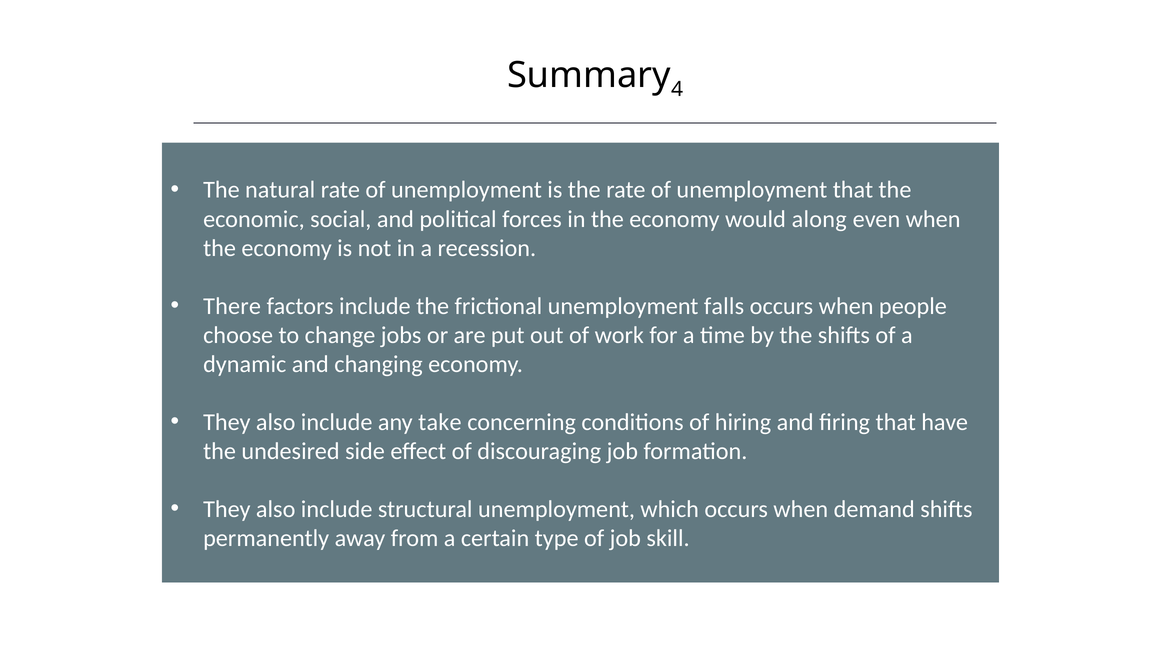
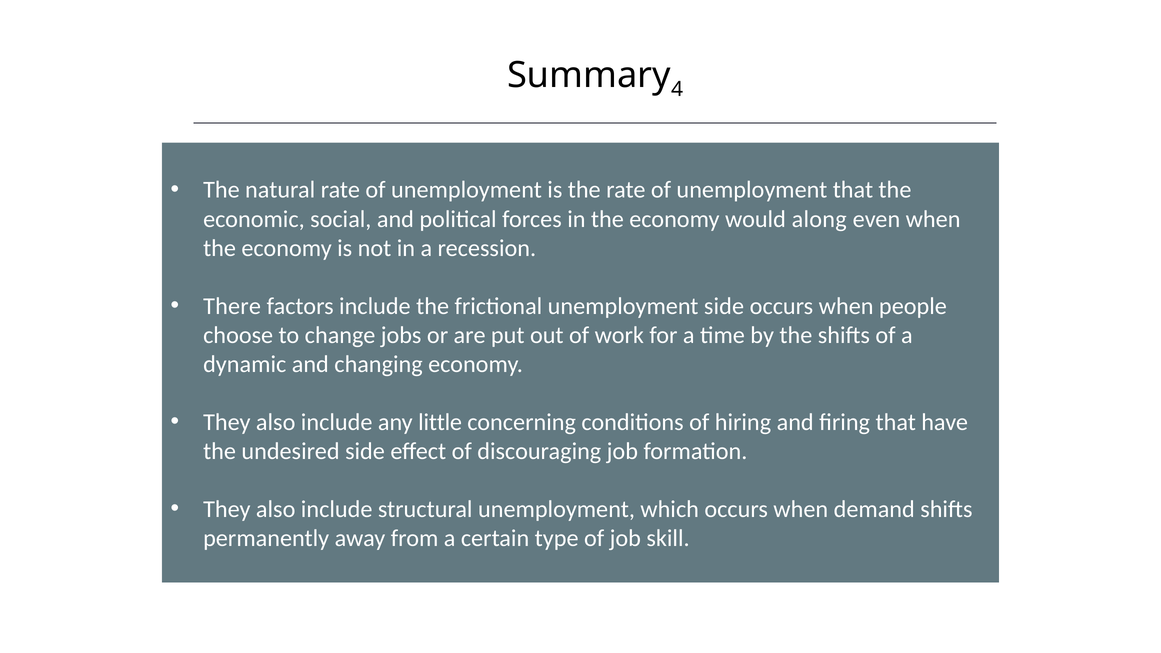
unemployment falls: falls -> side
take: take -> little
